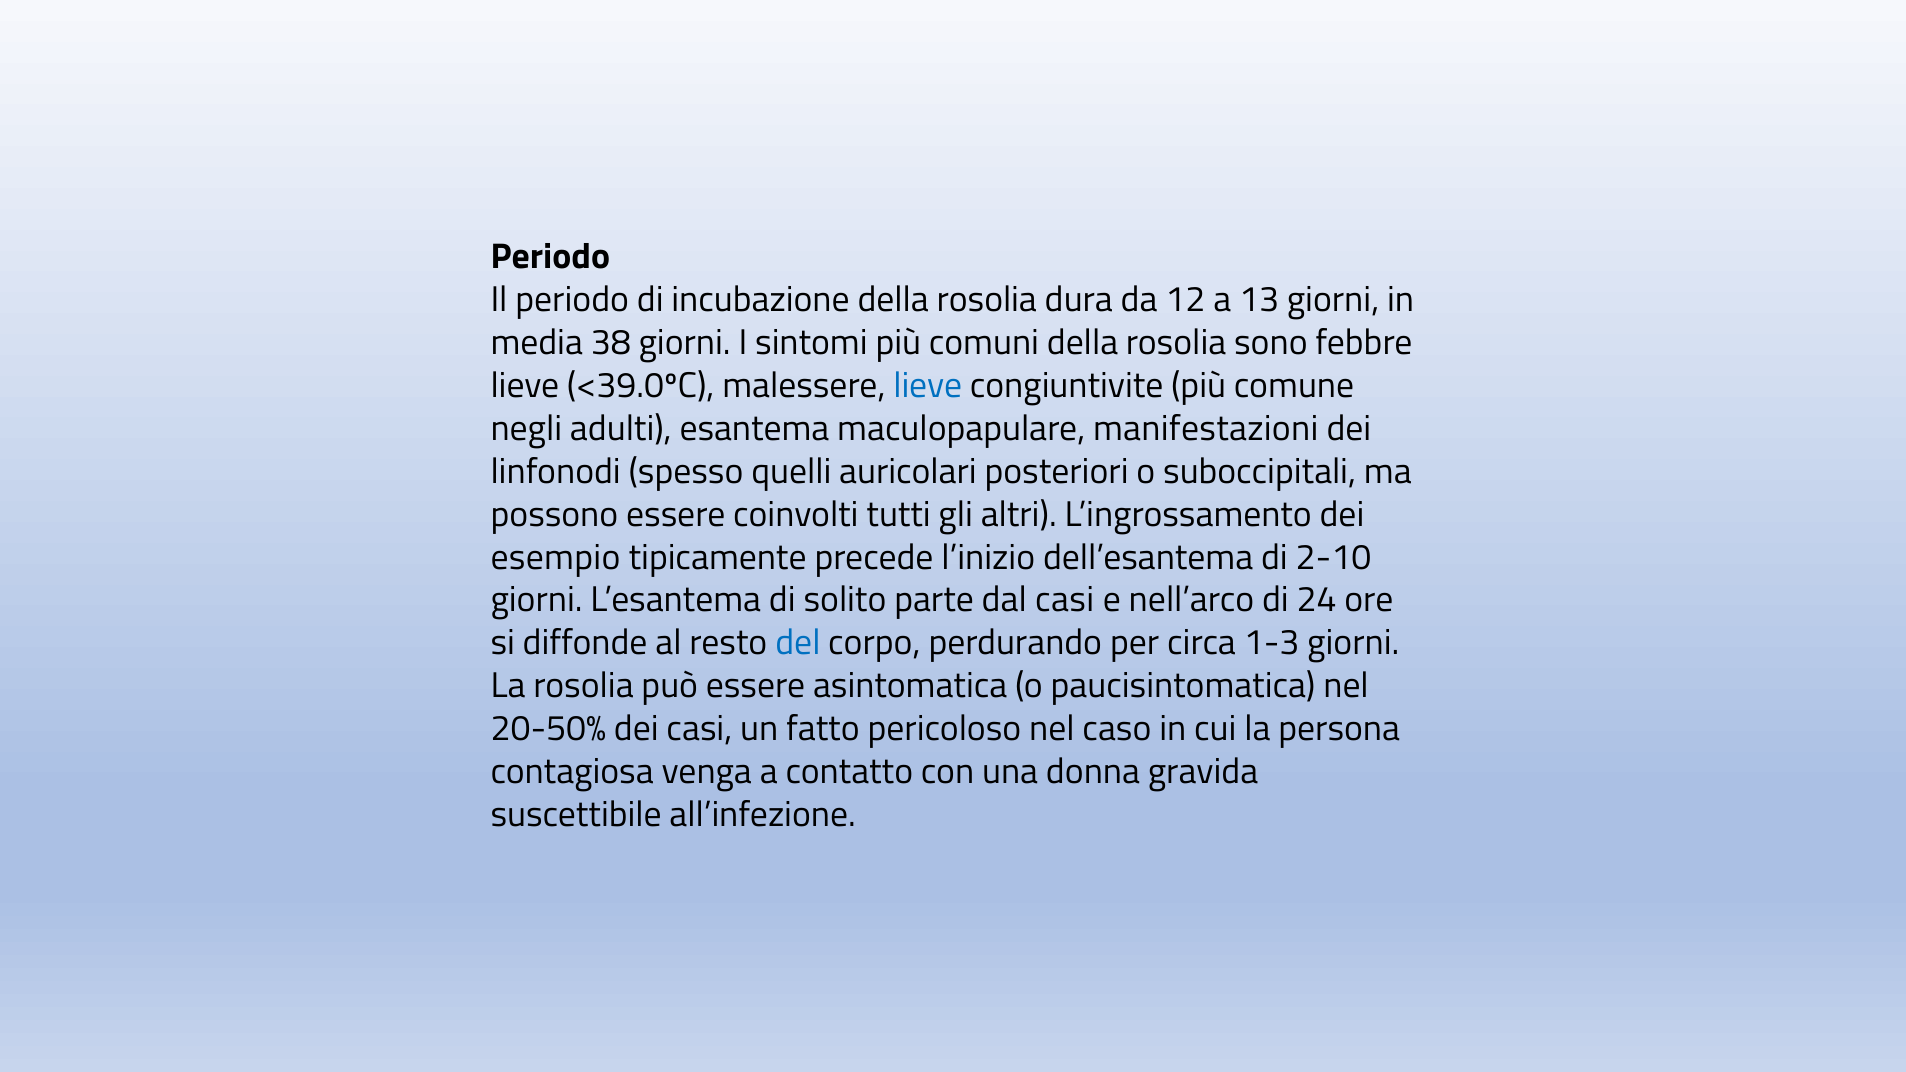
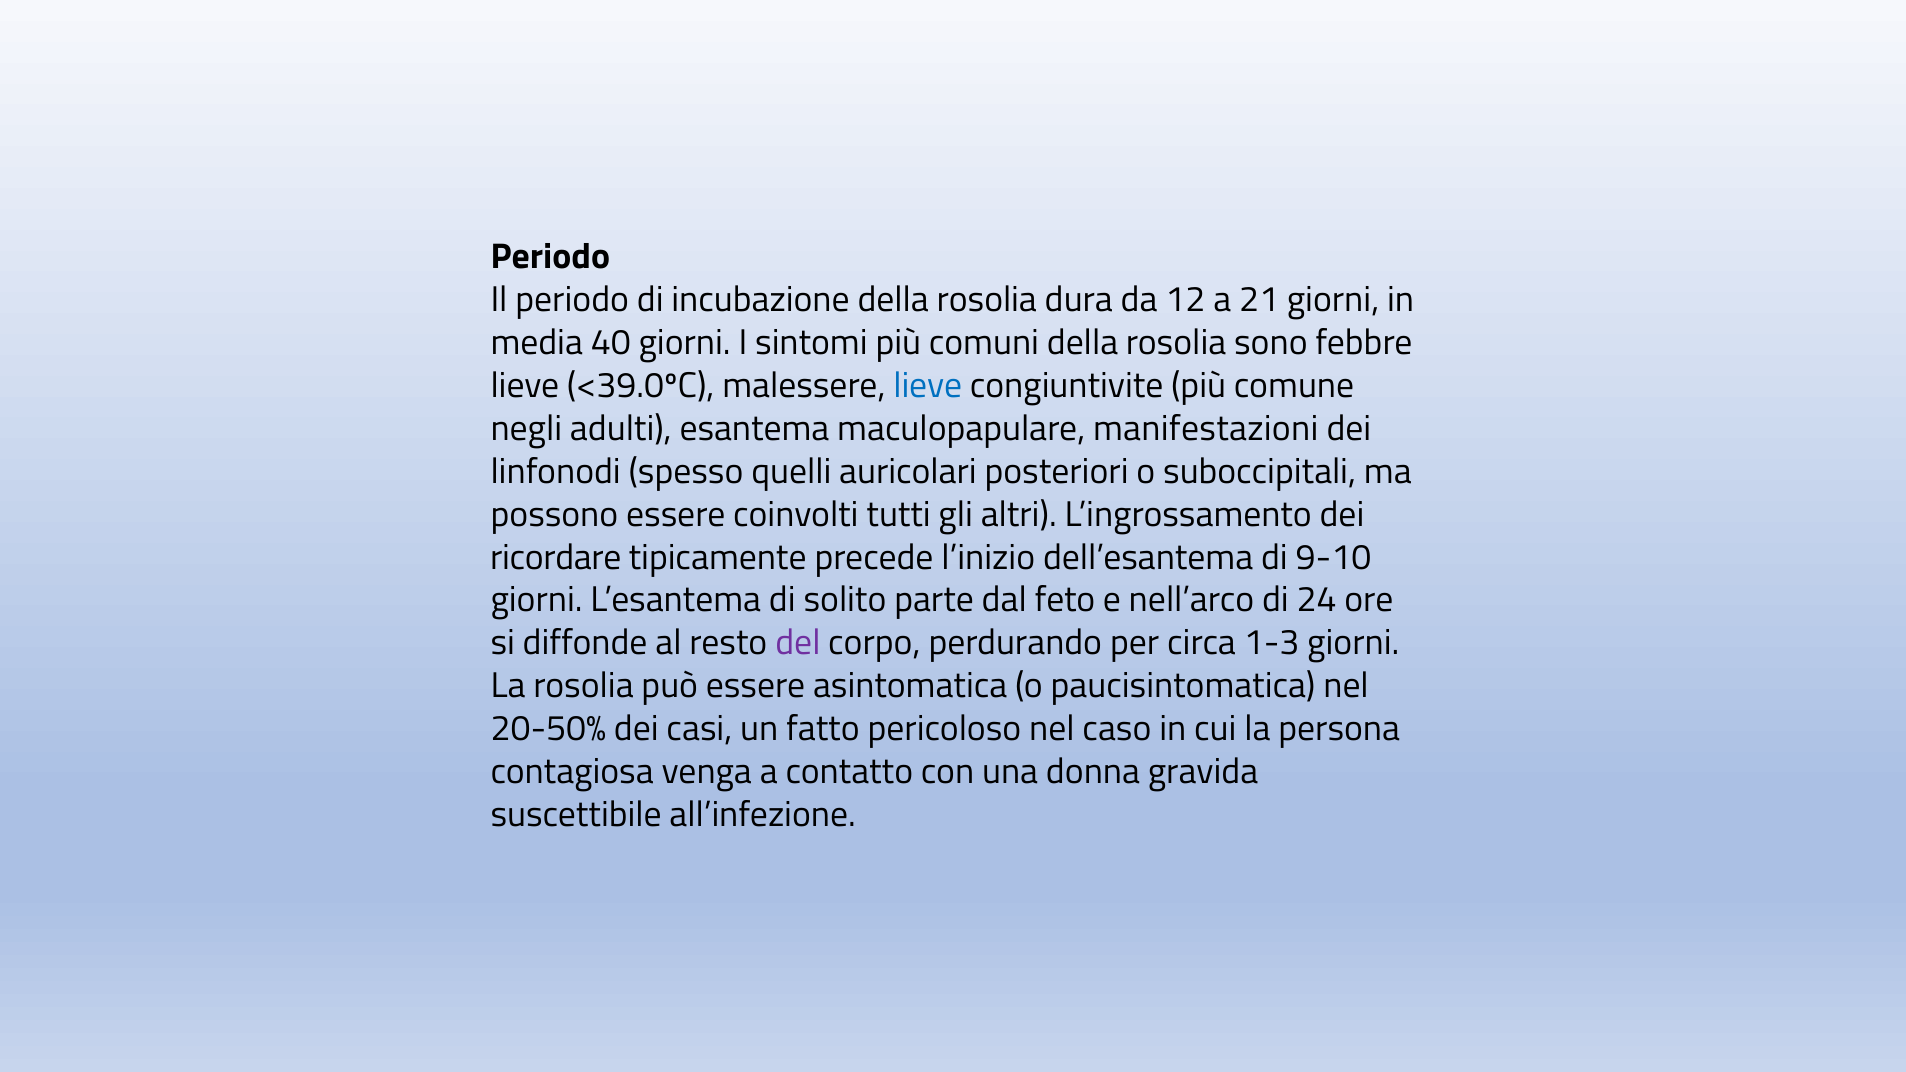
13: 13 -> 21
38: 38 -> 40
esempio: esempio -> ricordare
2-10: 2-10 -> 9-10
dal casi: casi -> feto
del colour: blue -> purple
